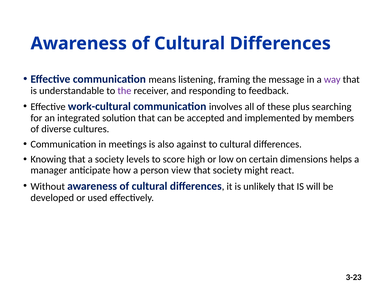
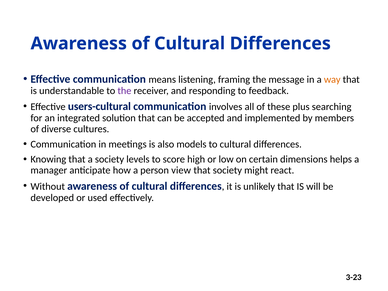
way colour: purple -> orange
work-cultural: work-cultural -> users-cultural
against: against -> models
